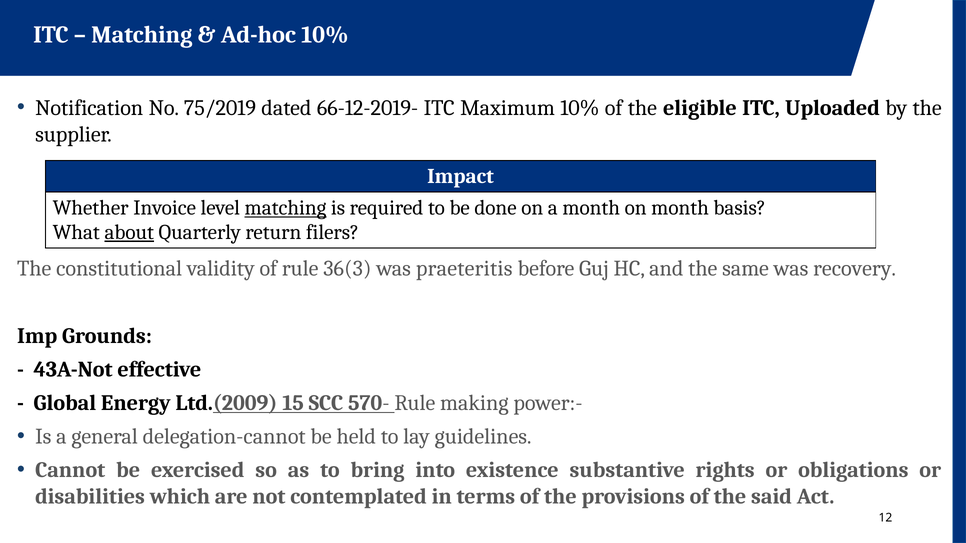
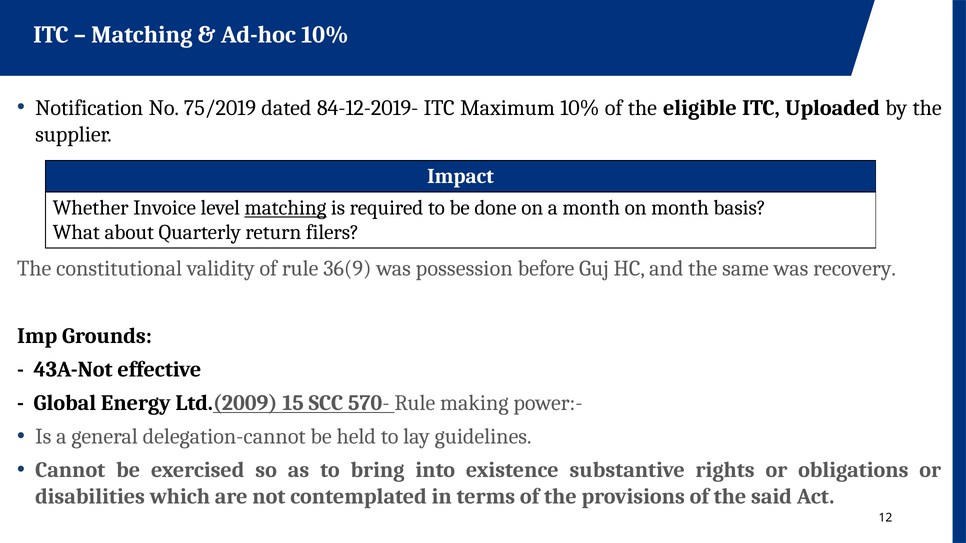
66-12-2019-: 66-12-2019- -> 84-12-2019-
about underline: present -> none
36(3: 36(3 -> 36(9
praeteritis: praeteritis -> possession
